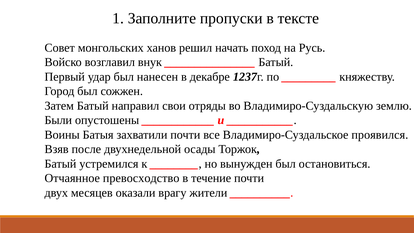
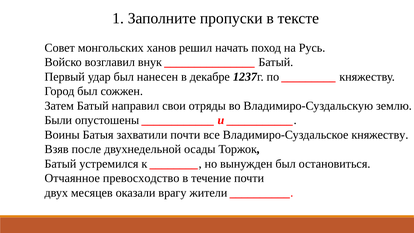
Владимиро-Суздальское проявился: проявился -> княжеству
